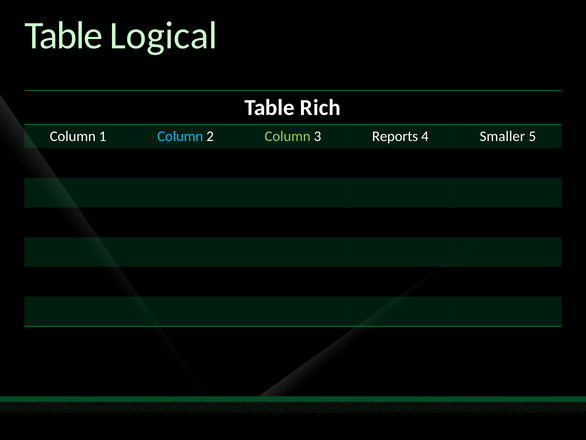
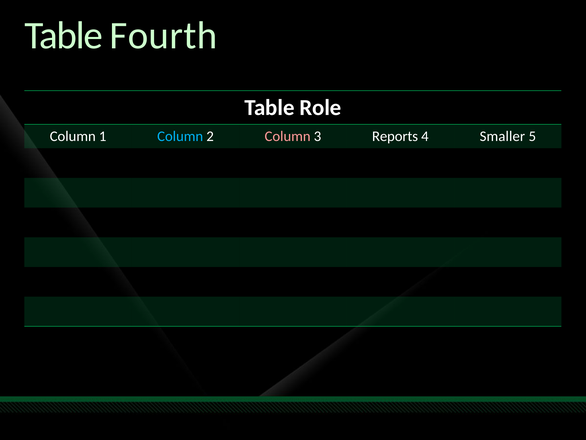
Logical: Logical -> Fourth
Rich: Rich -> Role
Column at (288, 136) colour: light green -> pink
